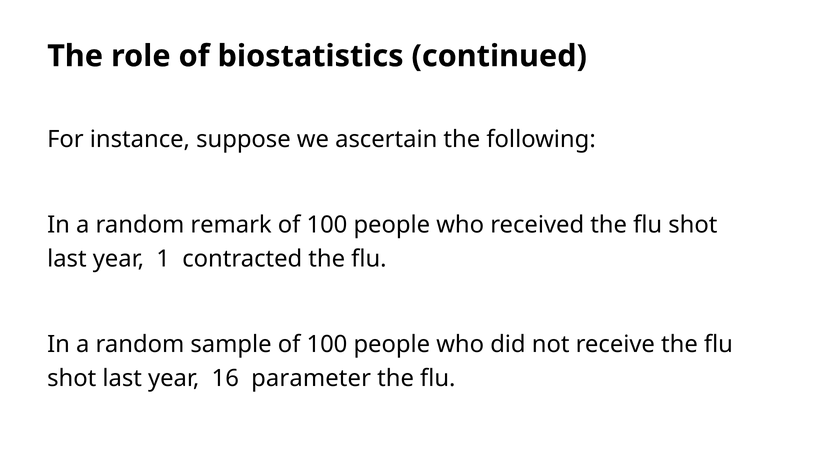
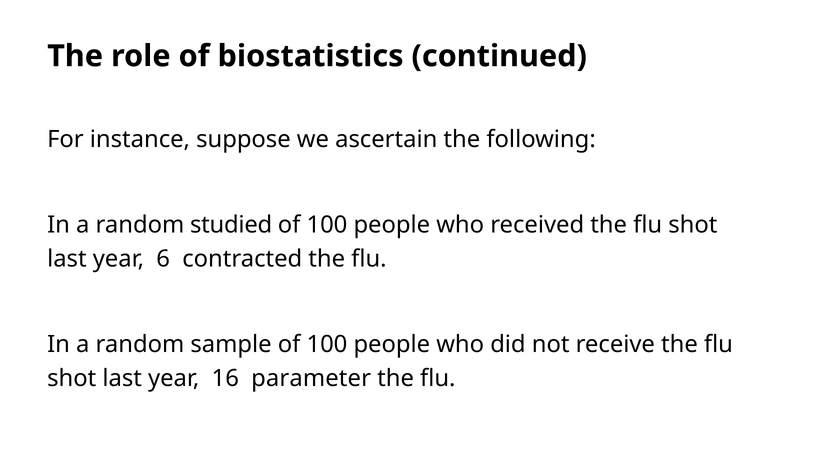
remark: remark -> studied
1: 1 -> 6
